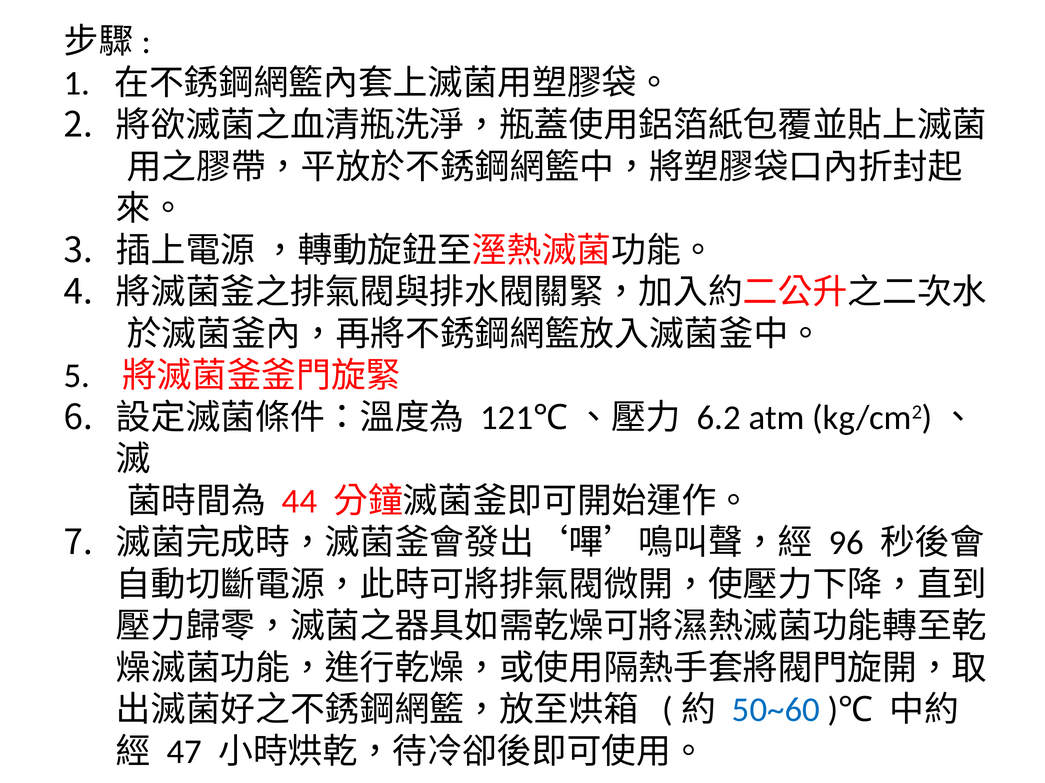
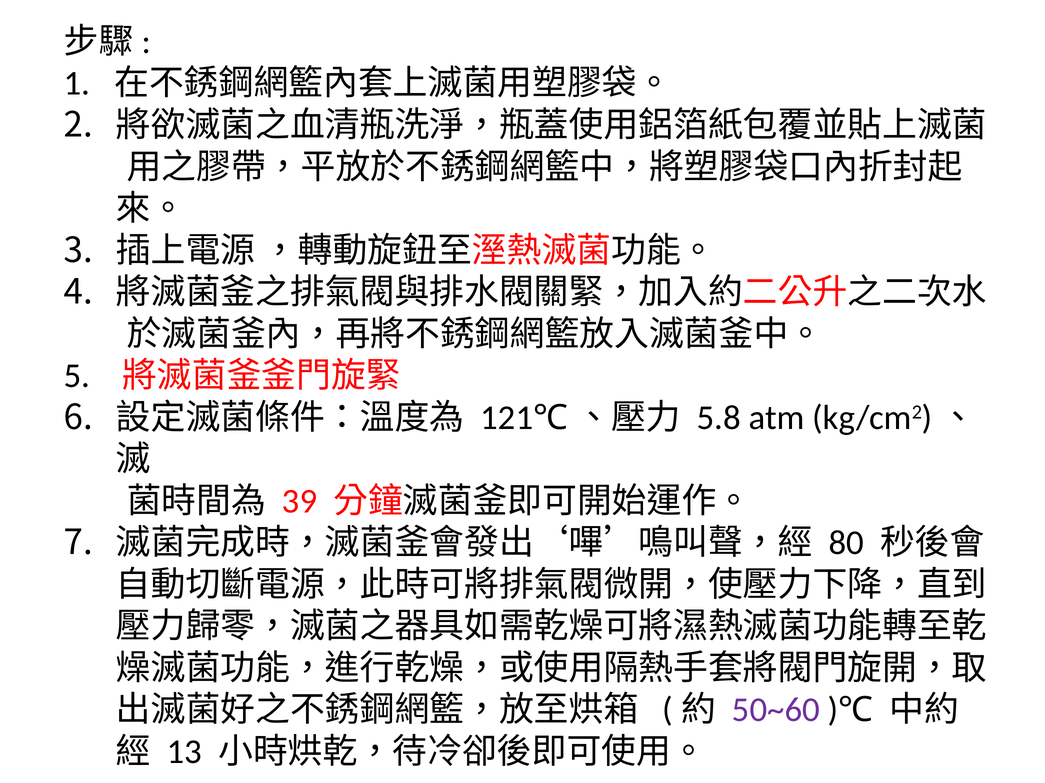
6.2: 6.2 -> 5.8
44: 44 -> 39
96: 96 -> 80
50~60 colour: blue -> purple
47: 47 -> 13
